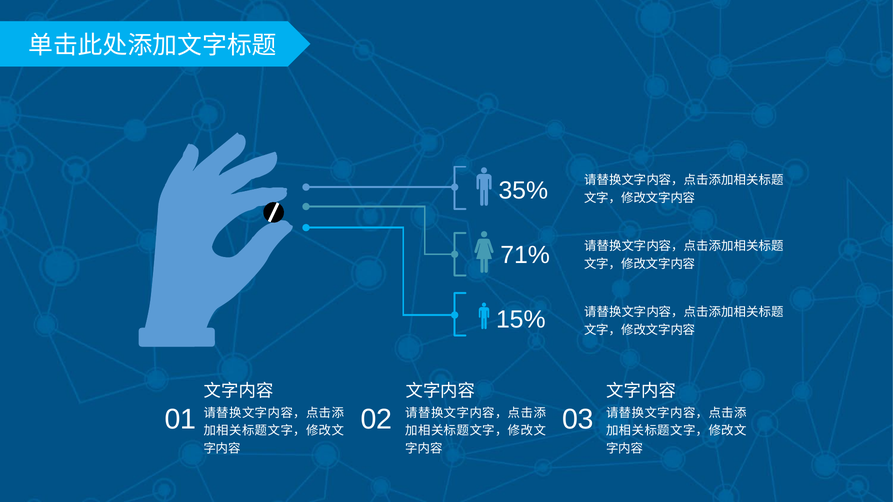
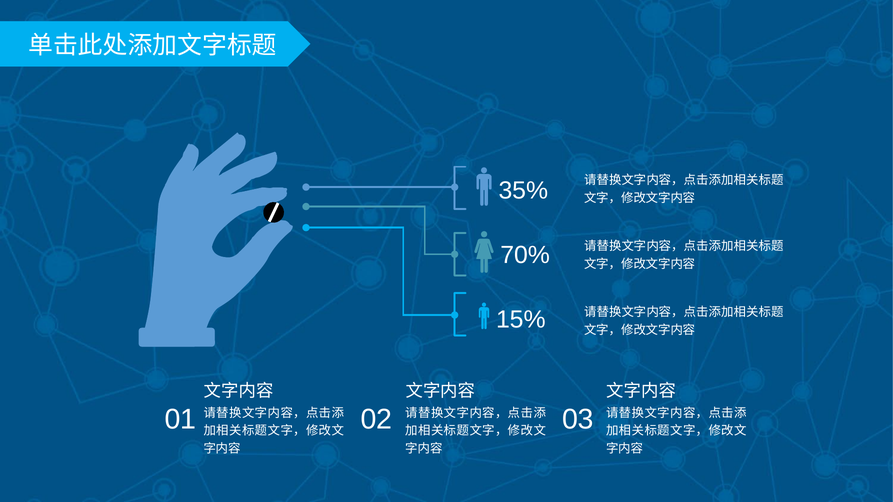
71%: 71% -> 70%
